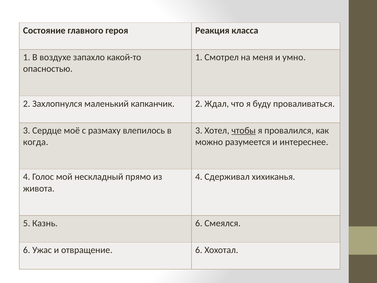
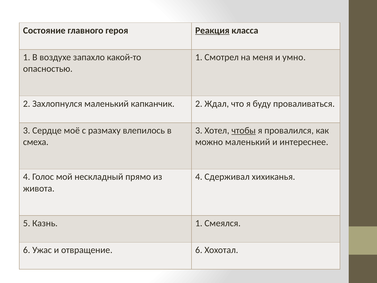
Реакция underline: none -> present
когда: когда -> смеха
можно разумеется: разумеется -> маленький
Казнь 6: 6 -> 1
